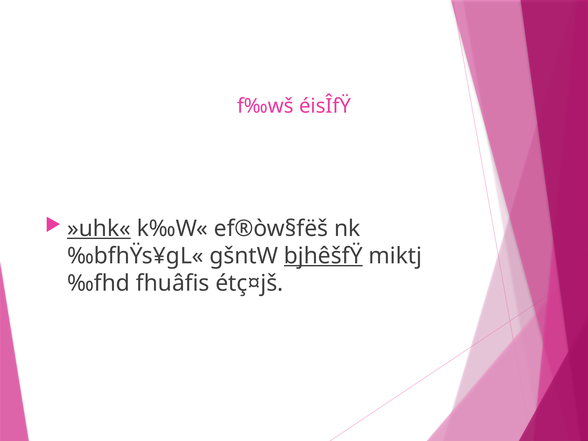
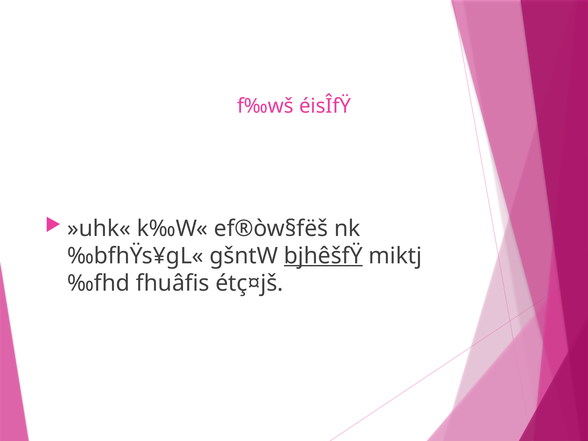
»uhk« underline: present -> none
